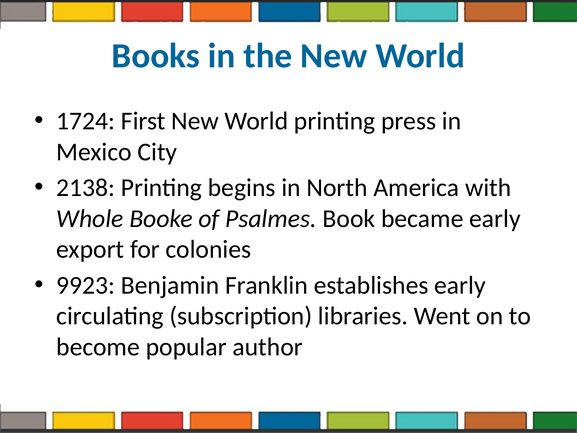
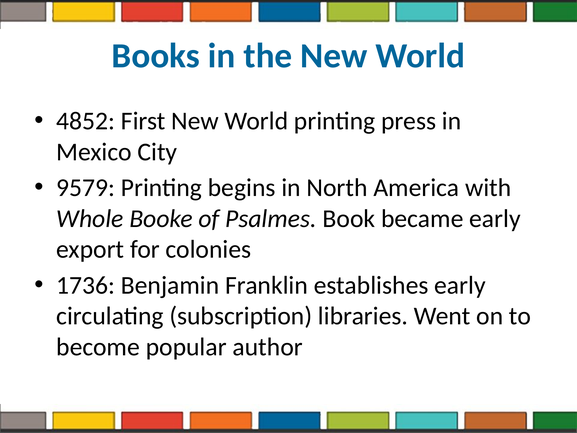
1724: 1724 -> 4852
2138: 2138 -> 9579
9923: 9923 -> 1736
